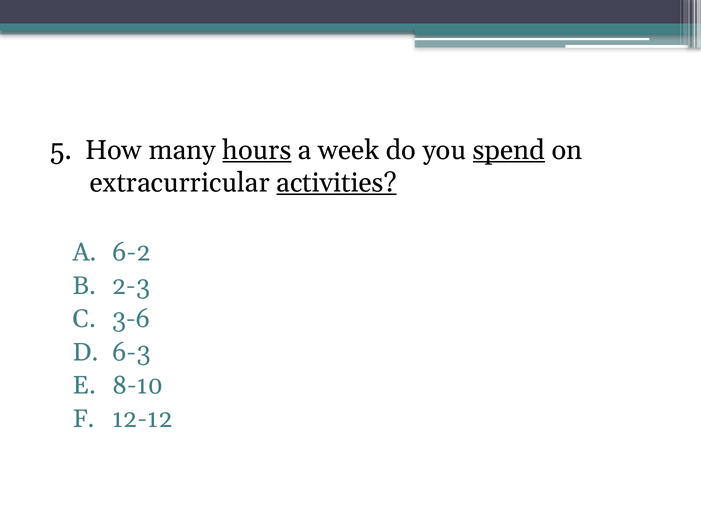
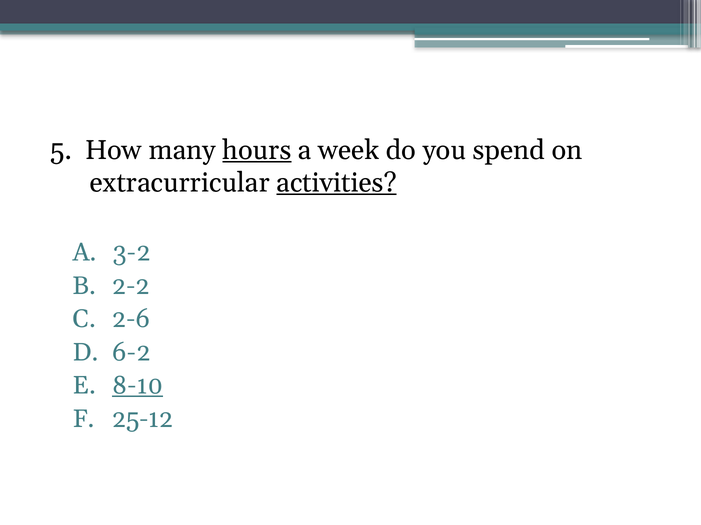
spend underline: present -> none
6-2: 6-2 -> 3-2
2-3: 2-3 -> 2-2
3-6: 3-6 -> 2-6
6-3: 6-3 -> 6-2
8-10 underline: none -> present
12-12: 12-12 -> 25-12
